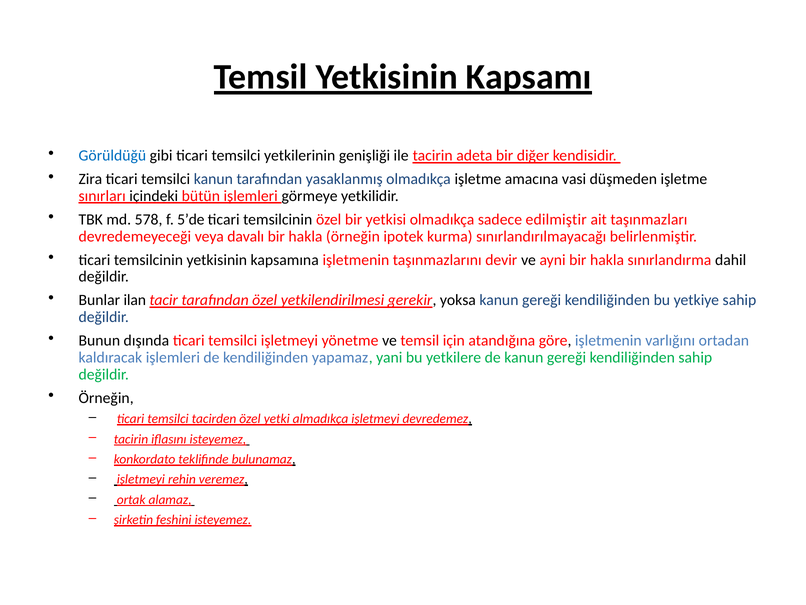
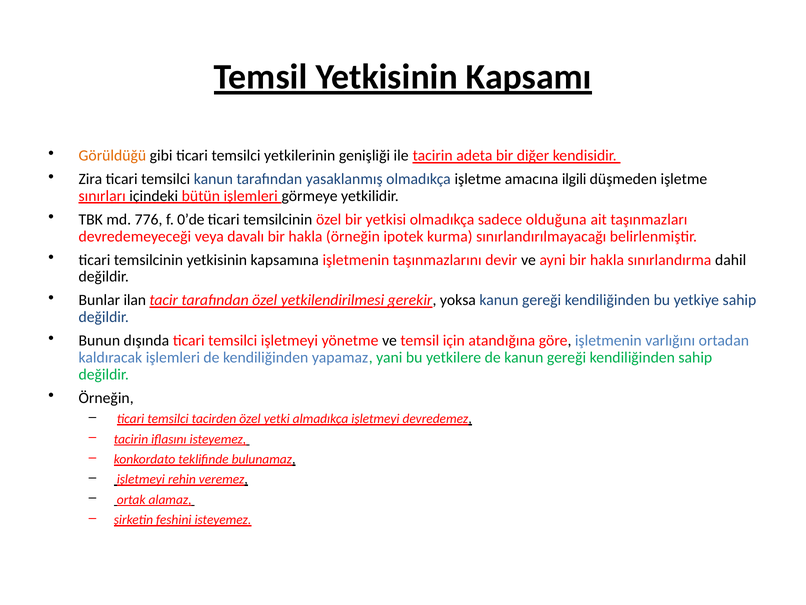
Görüldüğü colour: blue -> orange
vasi: vasi -> ilgili
578: 578 -> 776
5’de: 5’de -> 0’de
edilmiştir: edilmiştir -> olduğuna
